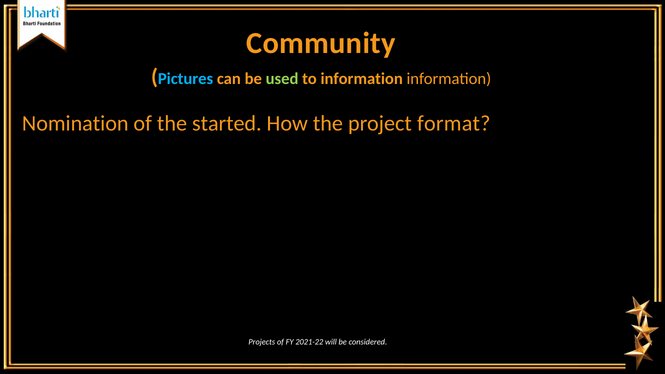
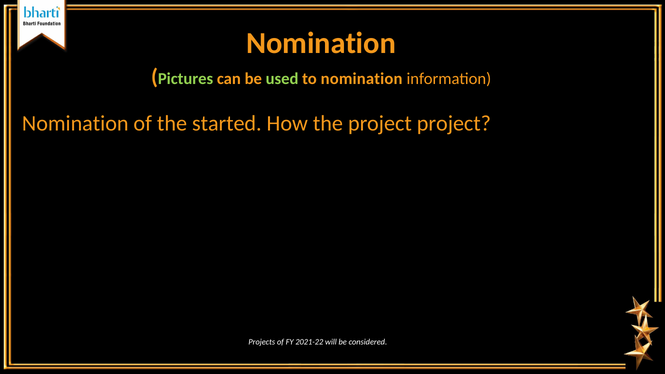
Community at (321, 43): Community -> Nomination
Pictures colour: light blue -> light green
to information: information -> nomination
project format: format -> project
